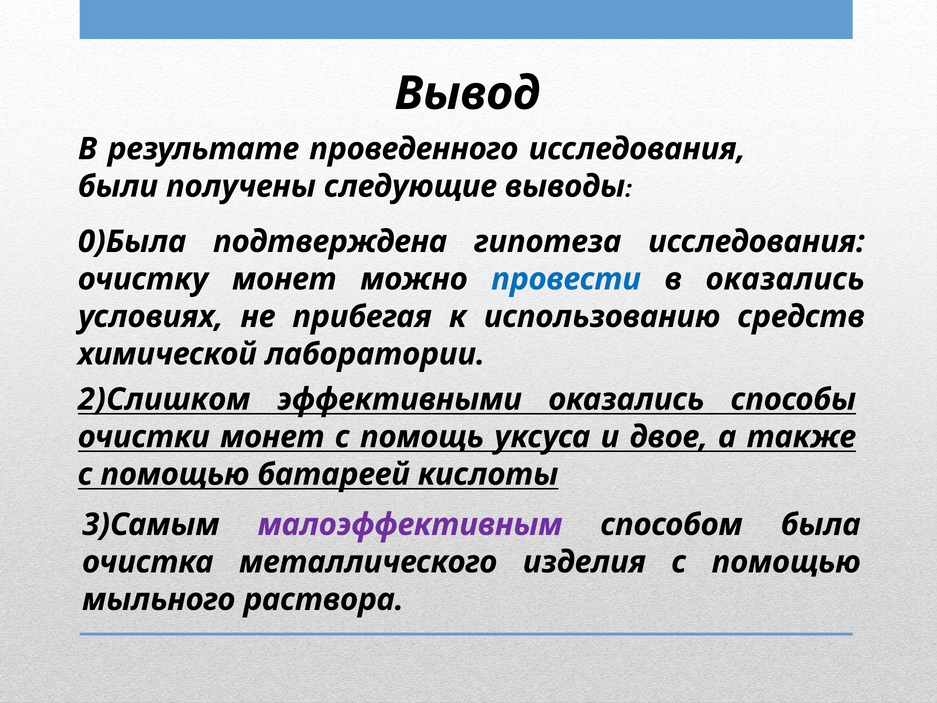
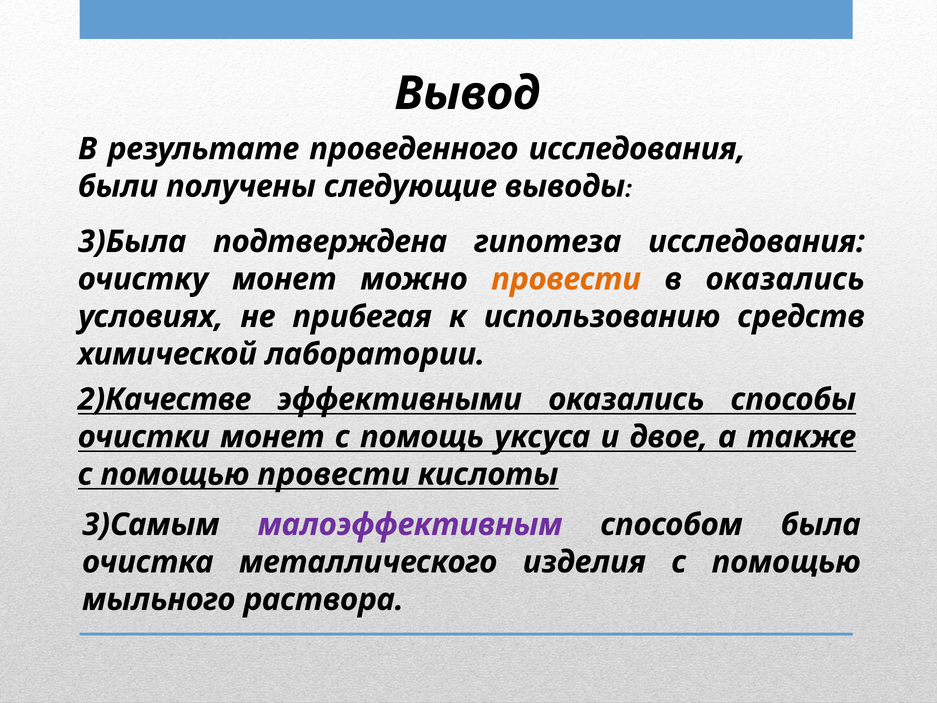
0)Была: 0)Была -> 3)Была
провести at (566, 279) colour: blue -> orange
2)Слишком: 2)Слишком -> 2)Качестве
помощью батареей: батареей -> провести
